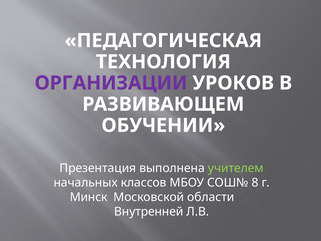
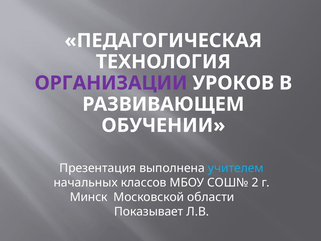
учителем colour: light green -> light blue
8: 8 -> 2
Внутренней: Внутренней -> Показывает
